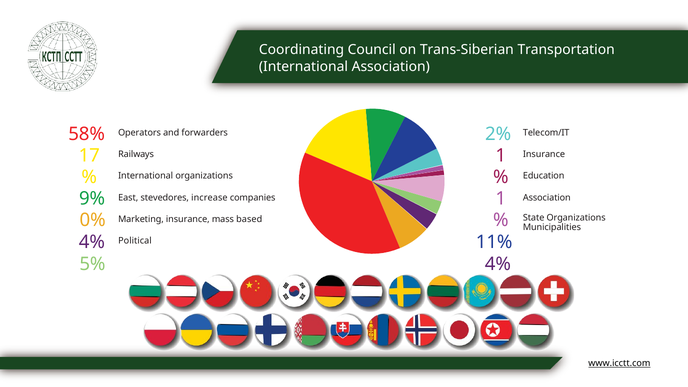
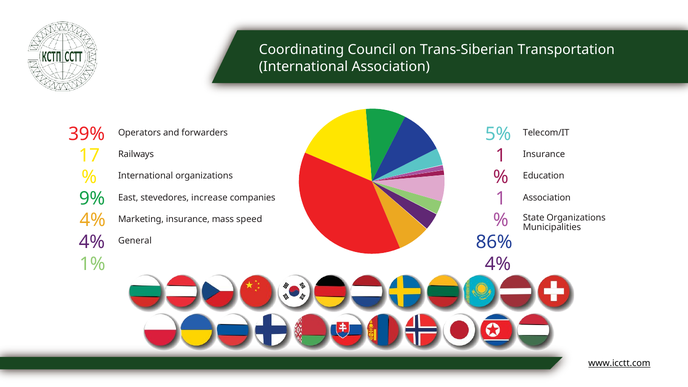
58%: 58% -> 39%
2%: 2% -> 5%
0% at (93, 221): 0% -> 4%
based: based -> speed
11%: 11% -> 86%
Political: Political -> General
5%: 5% -> 1%
